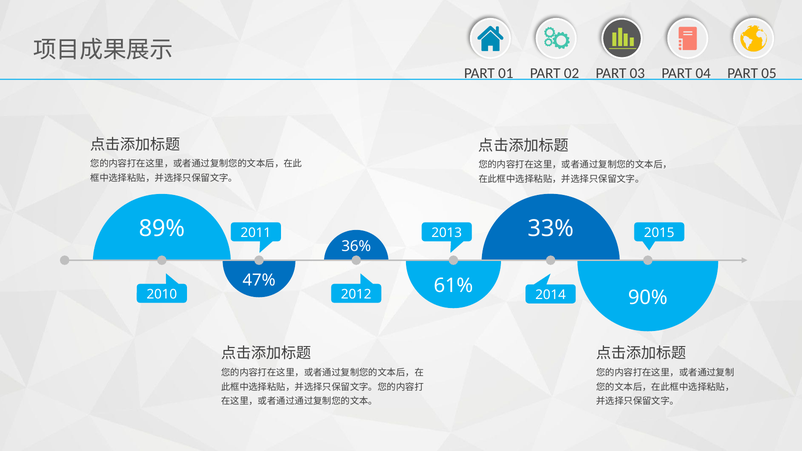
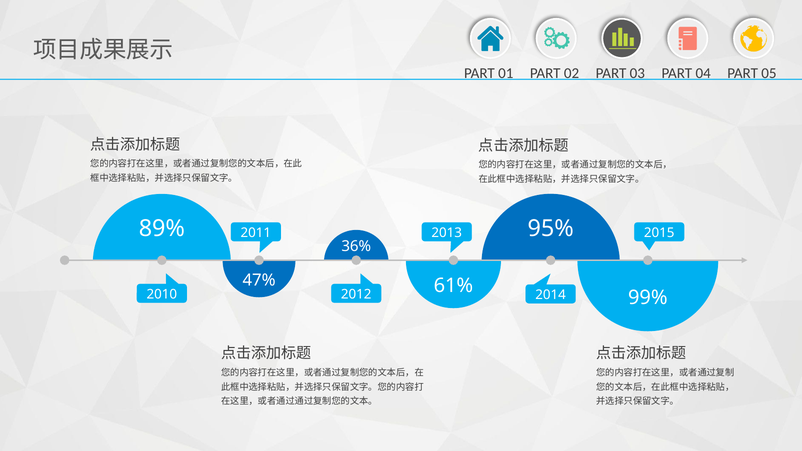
33%: 33% -> 95%
90%: 90% -> 99%
